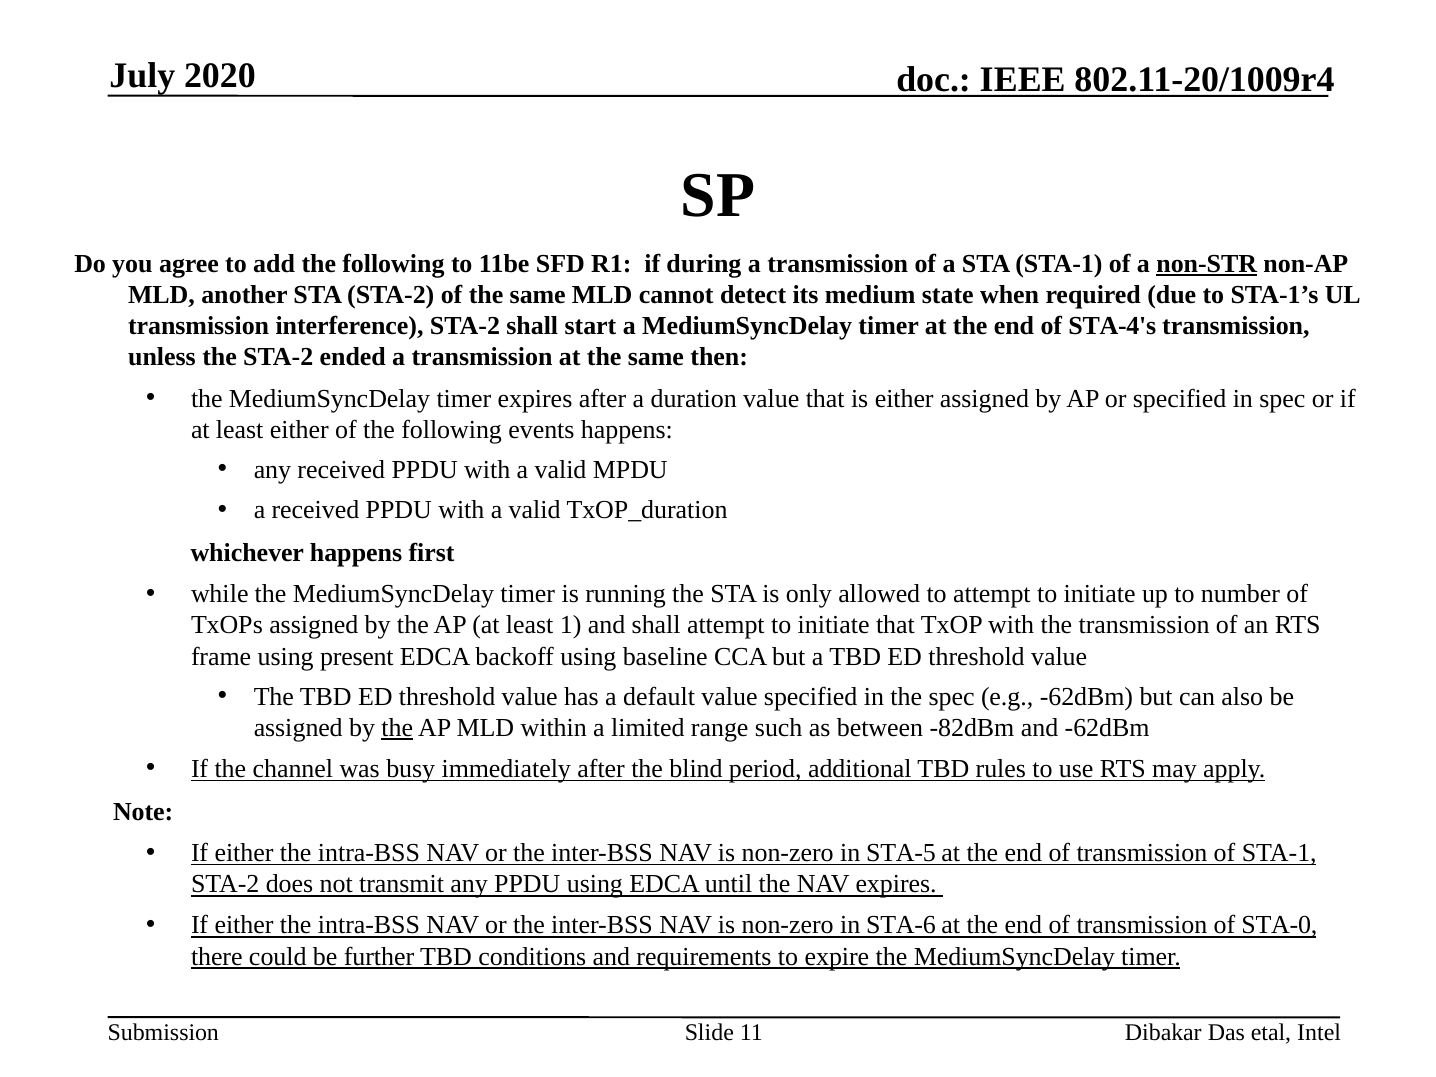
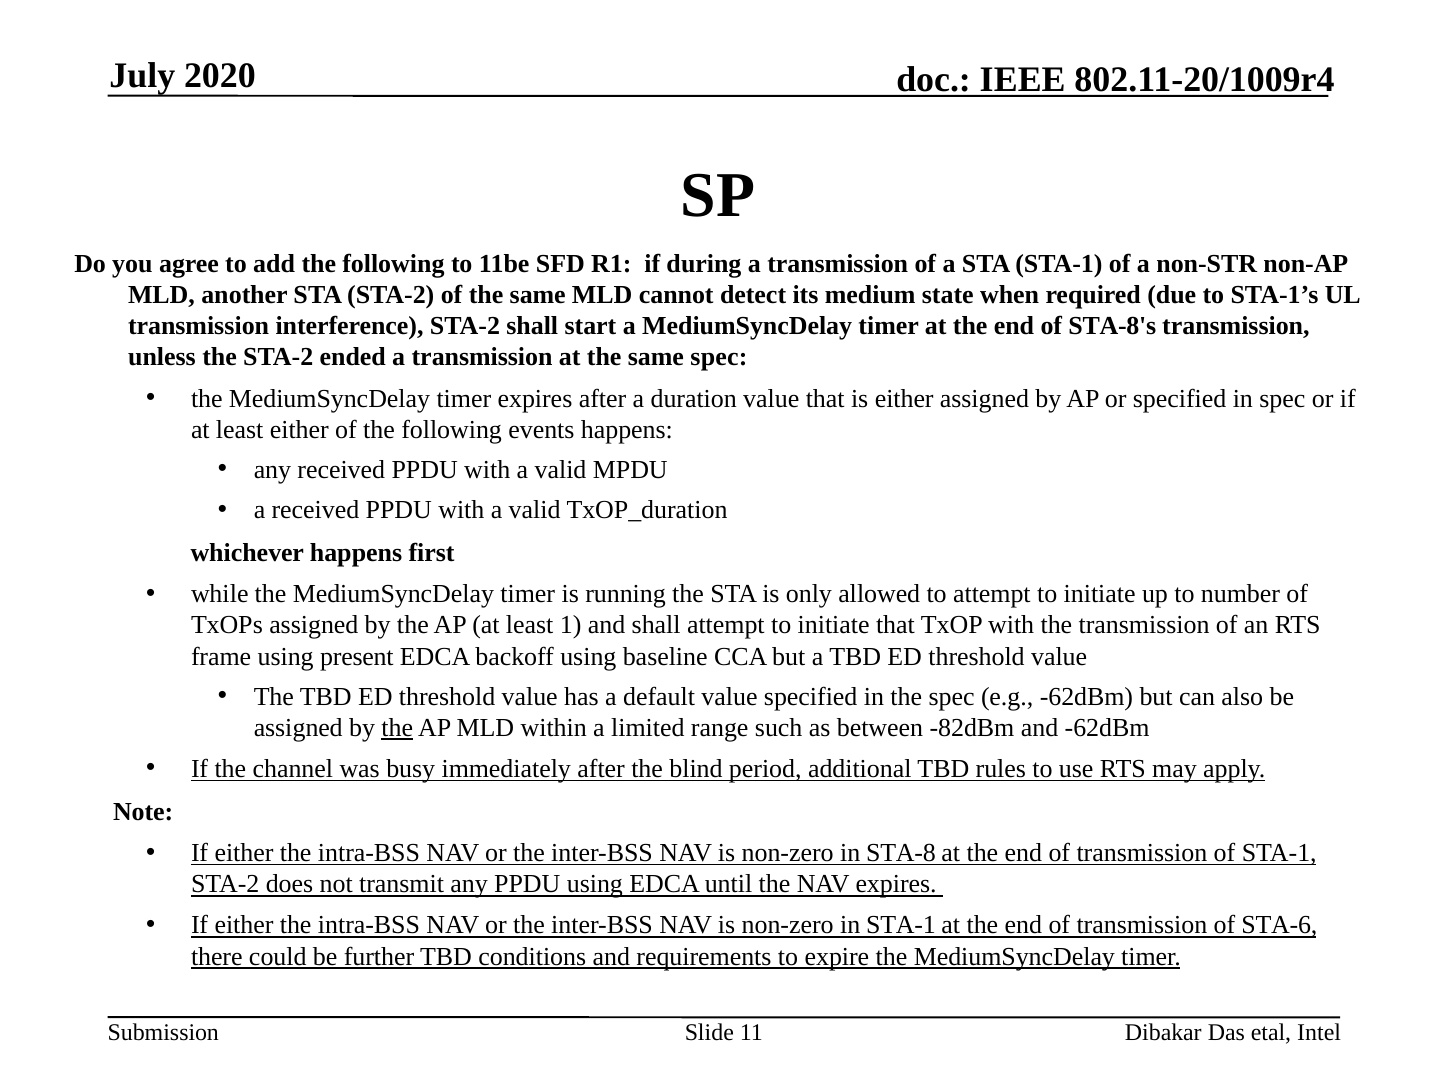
non-STR underline: present -> none
STA-4's: STA-4's -> STA-8's
same then: then -> spec
STA-5: STA-5 -> STA-8
in STA-6: STA-6 -> STA-1
STA-0: STA-0 -> STA-6
